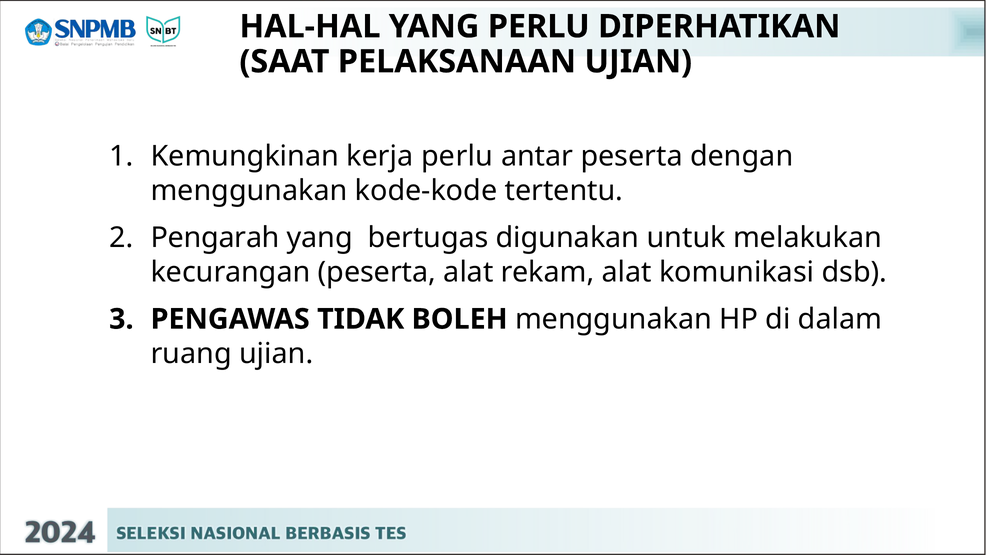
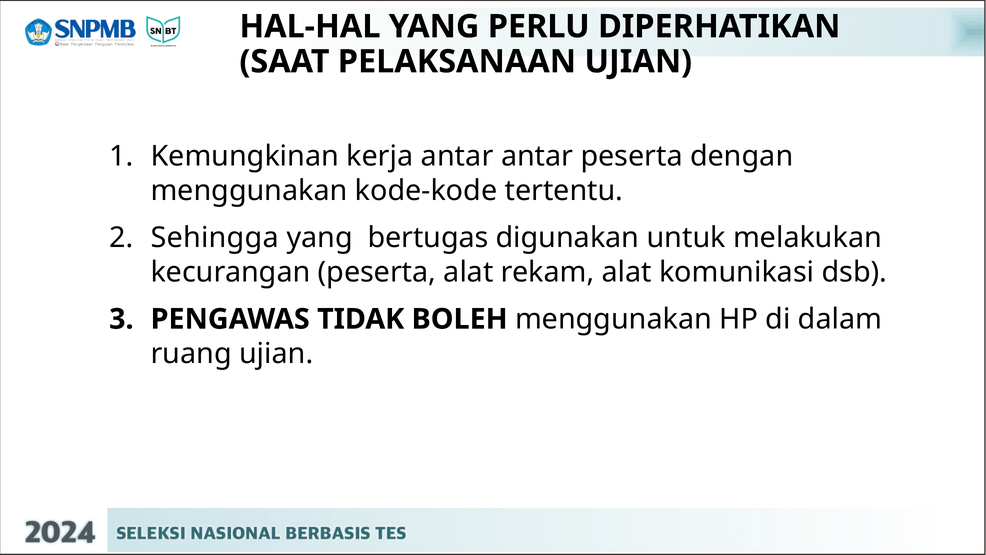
kerja perlu: perlu -> antar
Pengarah: Pengarah -> Sehingga
